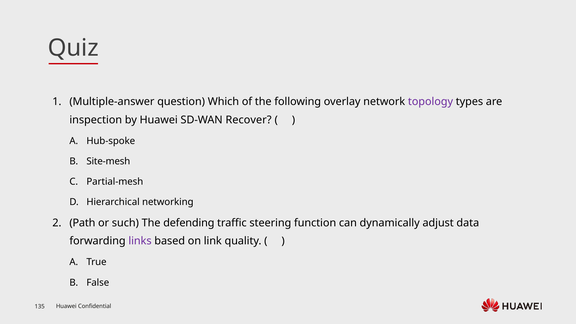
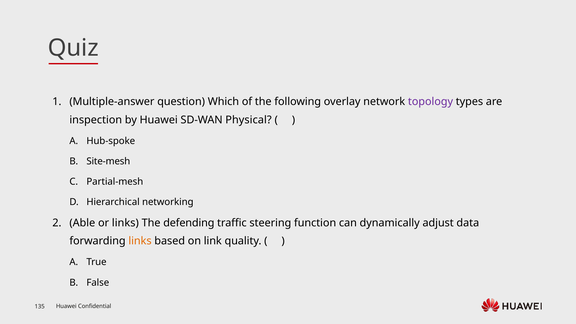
Recover: Recover -> Physical
Path: Path -> Able
or such: such -> links
links at (140, 241) colour: purple -> orange
